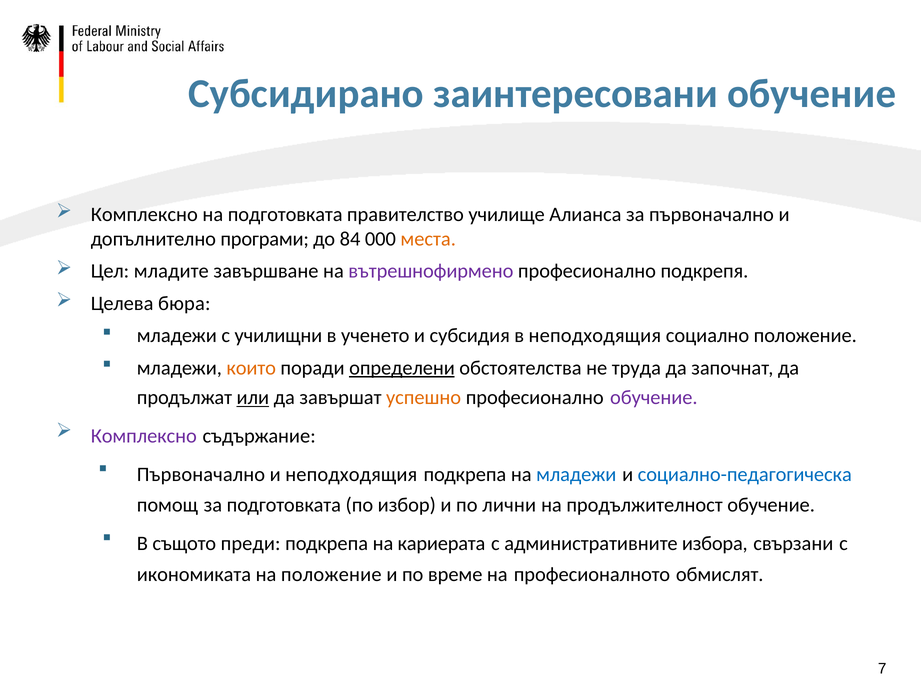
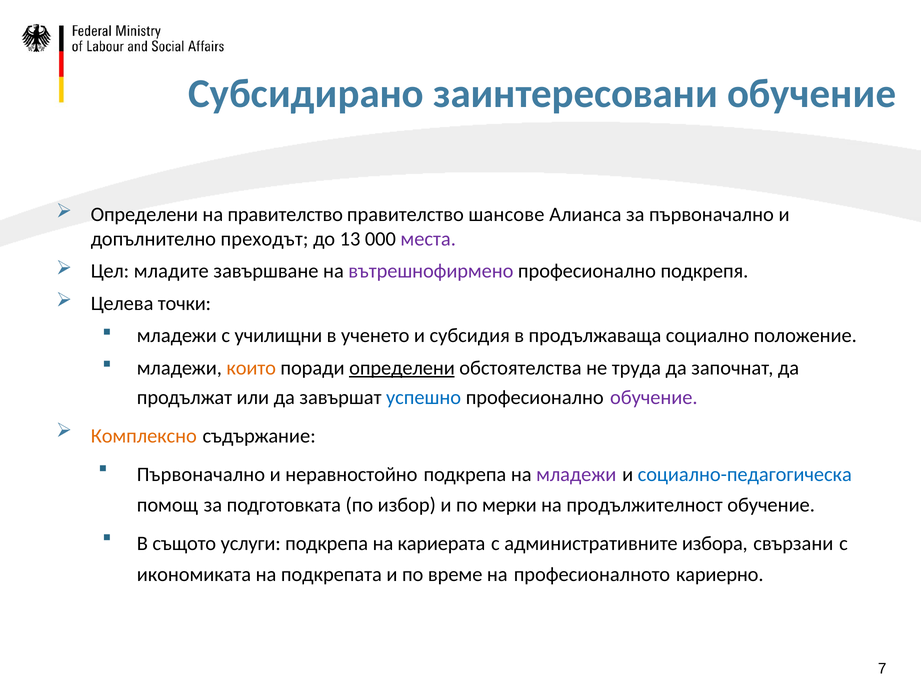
Комплексно at (144, 214): Комплексно -> Определени
на подготовката: подготовката -> правителство
училище: училище -> шансове
програми: програми -> преходът
84: 84 -> 13
места colour: orange -> purple
бюра: бюра -> точки
в неподходящия: неподходящия -> продължаваща
или underline: present -> none
успешно colour: orange -> blue
Комплексно at (144, 436) colour: purple -> orange
и неподходящия: неподходящия -> неравностойно
младежи at (576, 474) colour: blue -> purple
лични: лични -> мерки
преди: преди -> услуги
на положение: положение -> подкрепата
обмислят: обмислят -> кариерно
